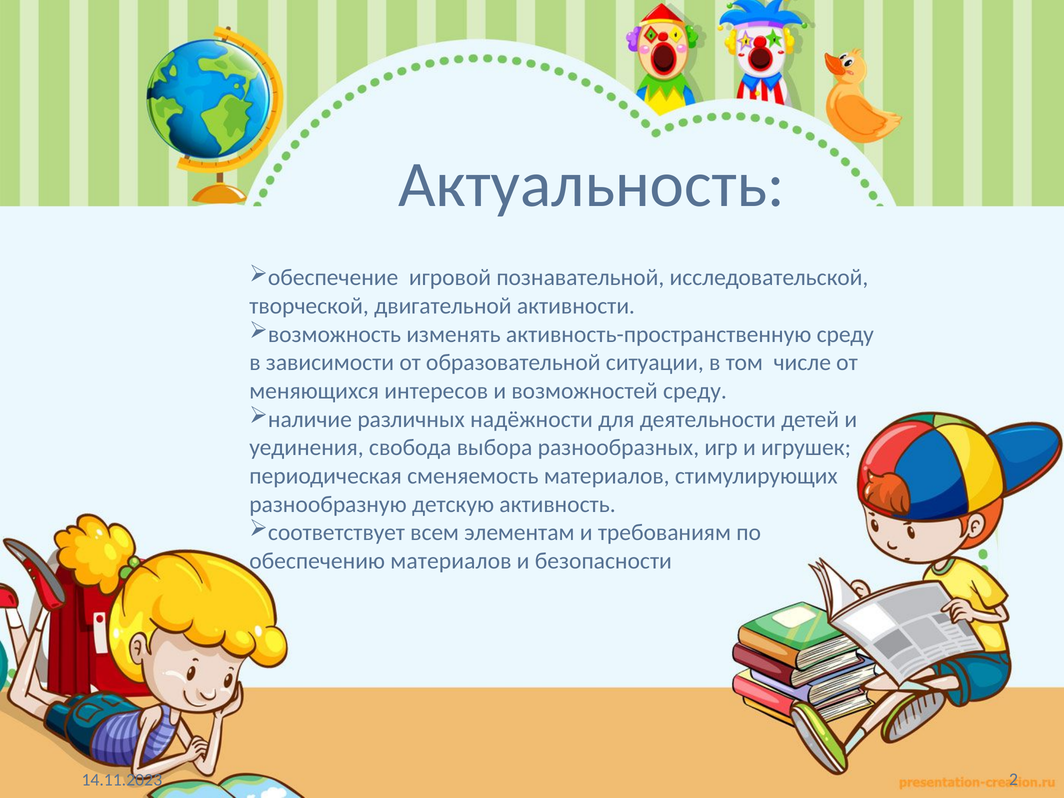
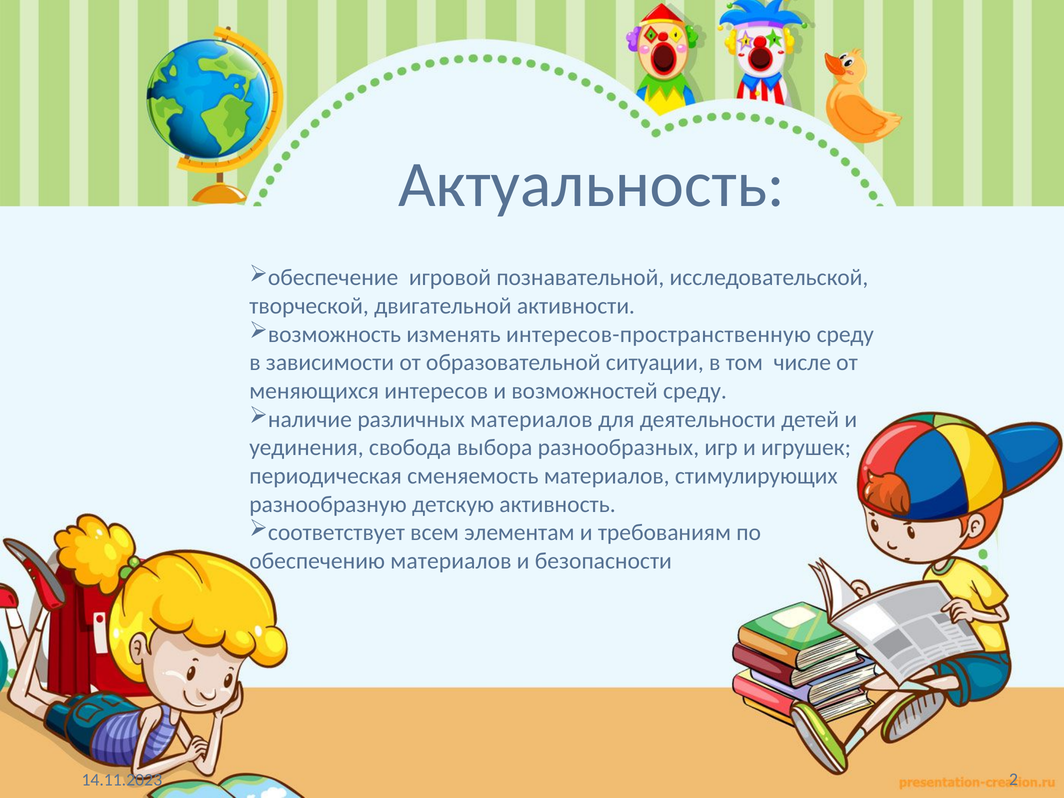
активность-пространственную: активность-пространственную -> интересов-пространственную
различных надёжности: надёжности -> материалов
